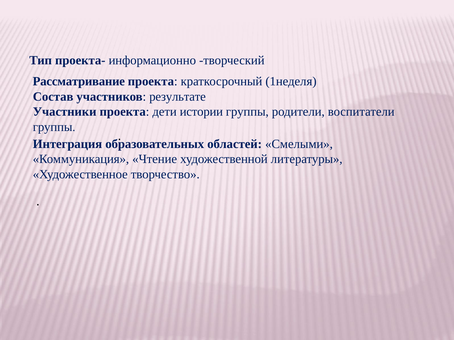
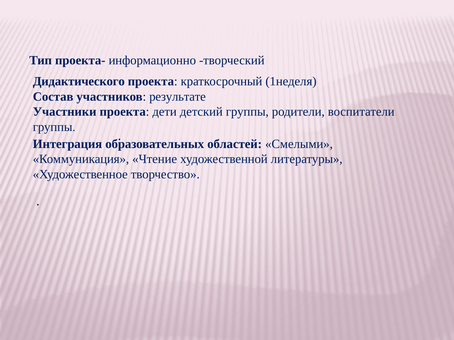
Рассматривание: Рассматривание -> Дидактического
истории: истории -> детский
